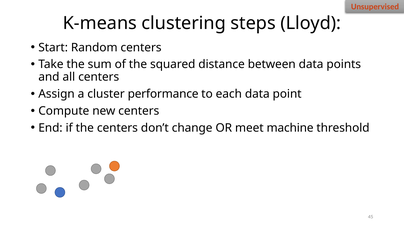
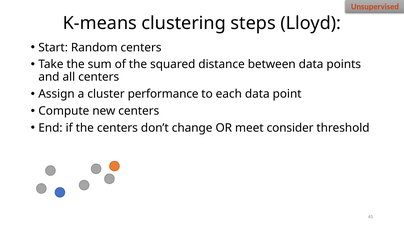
machine: machine -> consider
